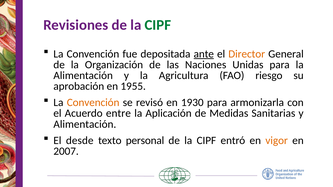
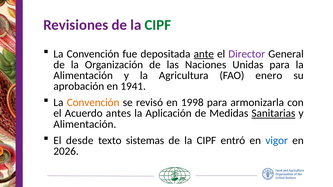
Director colour: orange -> purple
riesgo: riesgo -> enero
1955: 1955 -> 1941
1930: 1930 -> 1998
entre: entre -> antes
Sanitarias underline: none -> present
personal: personal -> sistemas
vigor colour: orange -> blue
2007: 2007 -> 2026
